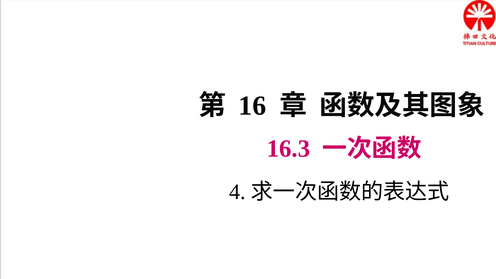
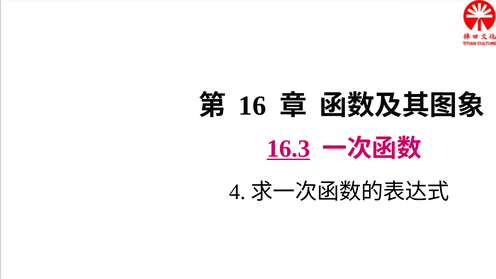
16.3 underline: none -> present
